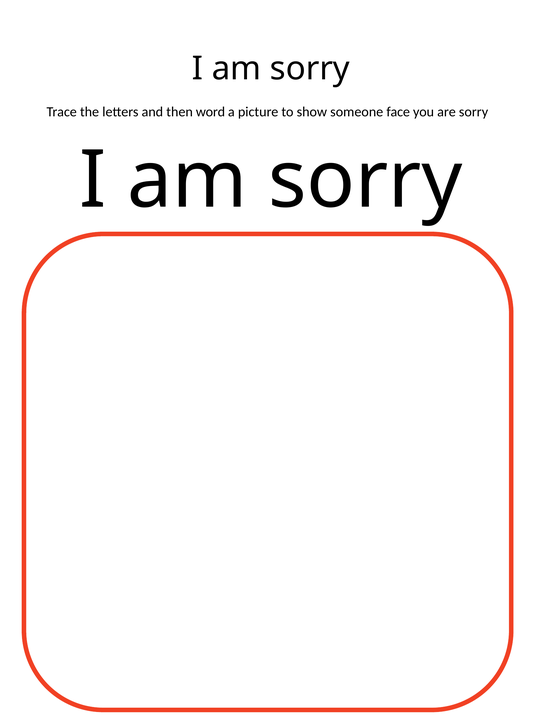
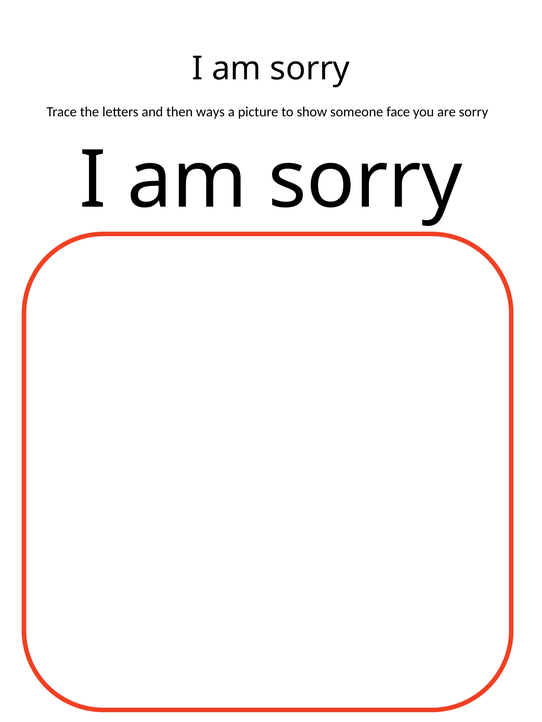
word: word -> ways
